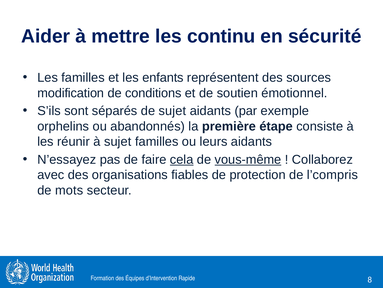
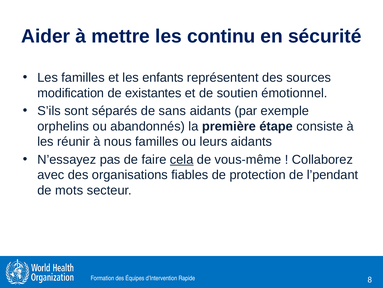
conditions: conditions -> existantes
de sujet: sujet -> sans
à sujet: sujet -> nous
vous-même underline: present -> none
l’compris: l’compris -> l’pendant
